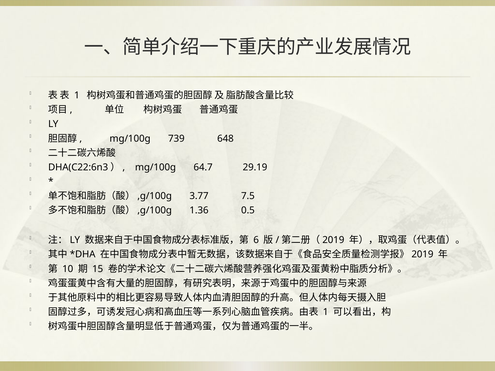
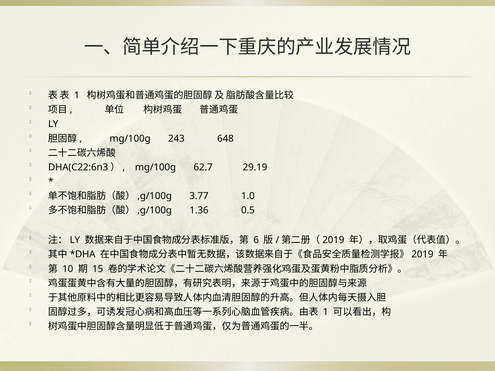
739: 739 -> 243
64.7: 64.7 -> 62.7
7.5: 7.5 -> 1.0
